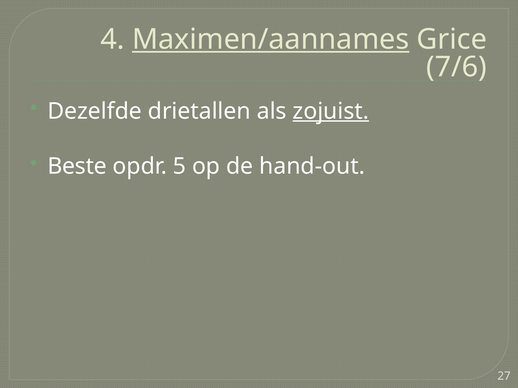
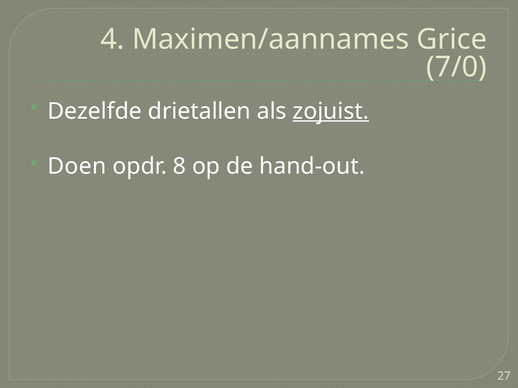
Maximen/aannames underline: present -> none
7/6: 7/6 -> 7/0
Beste: Beste -> Doen
5: 5 -> 8
